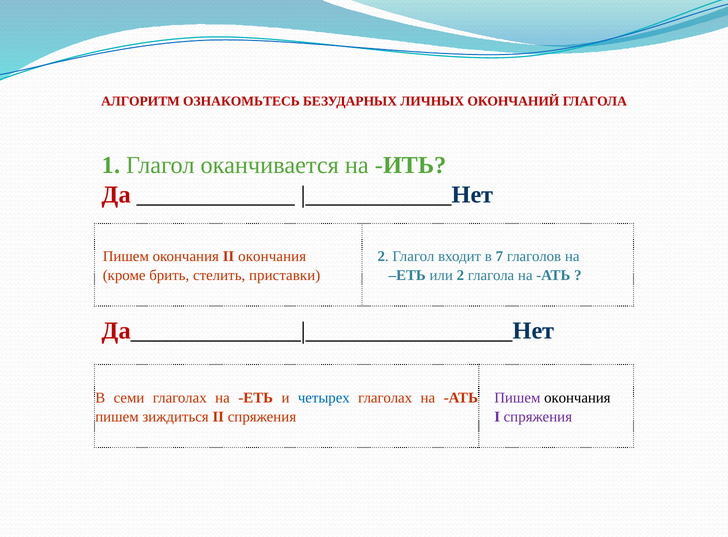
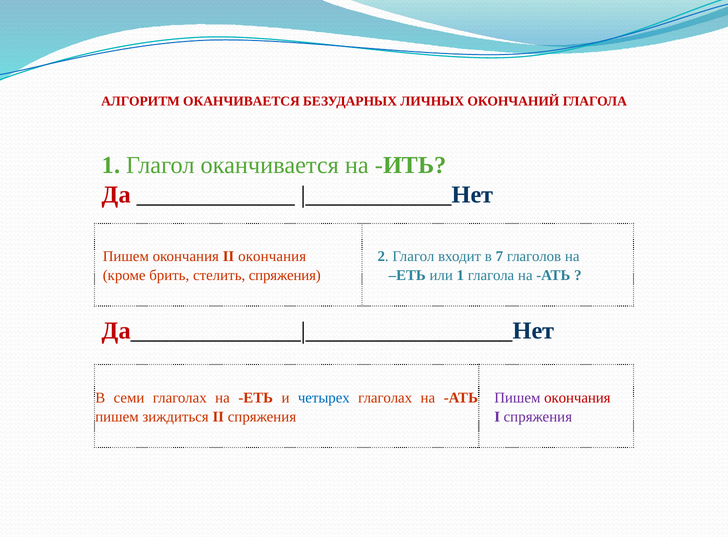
АЛГОРИТМ ОЗНАКОМЬТЕСЬ: ОЗНАКОМЬТЕСЬ -> ОКАНЧИВАЕТСЯ
стелить приставки: приставки -> спряжения
или 2: 2 -> 1
окончания at (577, 397) colour: black -> red
